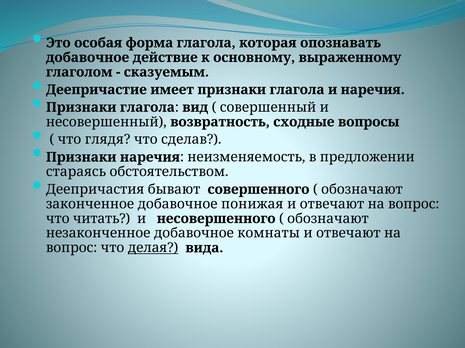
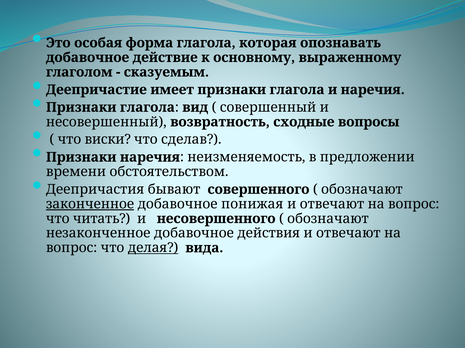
глядя: глядя -> виски
стараясь: стараясь -> времени
законченное underline: none -> present
комнаты: комнаты -> действия
